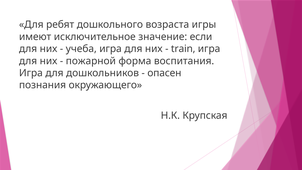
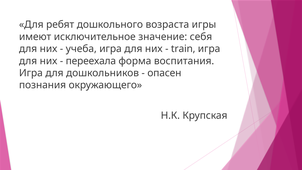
если: если -> себя
пожарной: пожарной -> переехала
